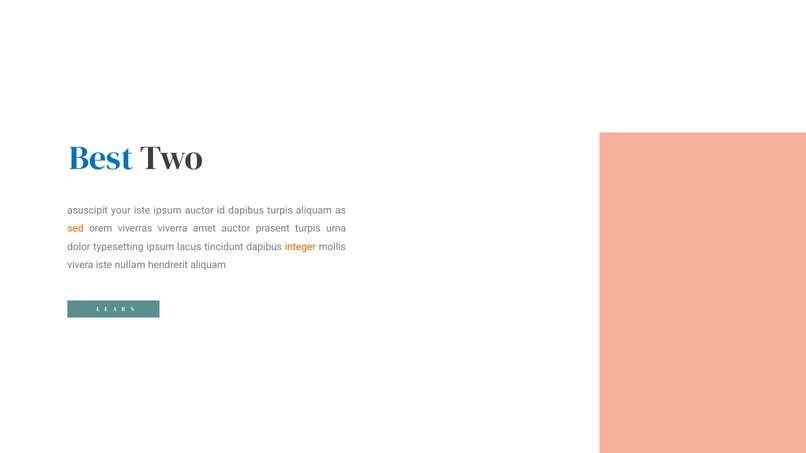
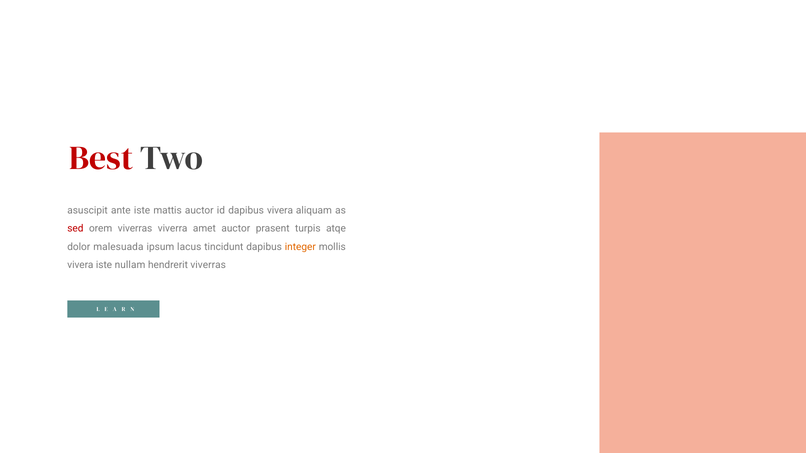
Best colour: blue -> red
your: your -> ante
iste ipsum: ipsum -> mattis
dapibus turpis: turpis -> vivera
sed colour: orange -> red
urna: urna -> atqe
typesetting: typesetting -> malesuada
hendrerit aliquam: aliquam -> viverras
